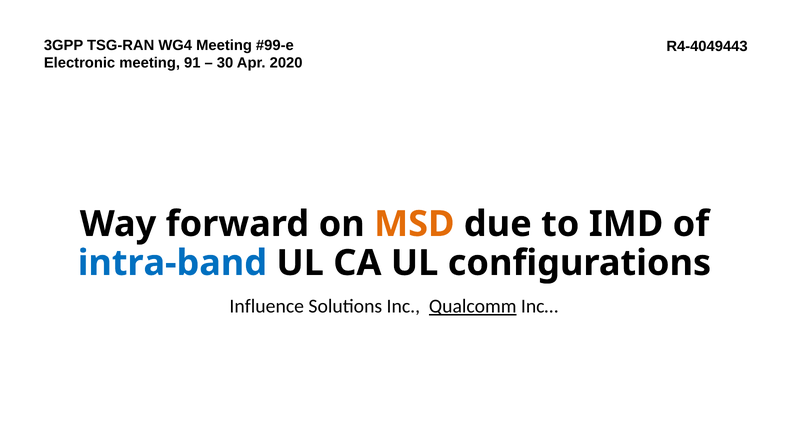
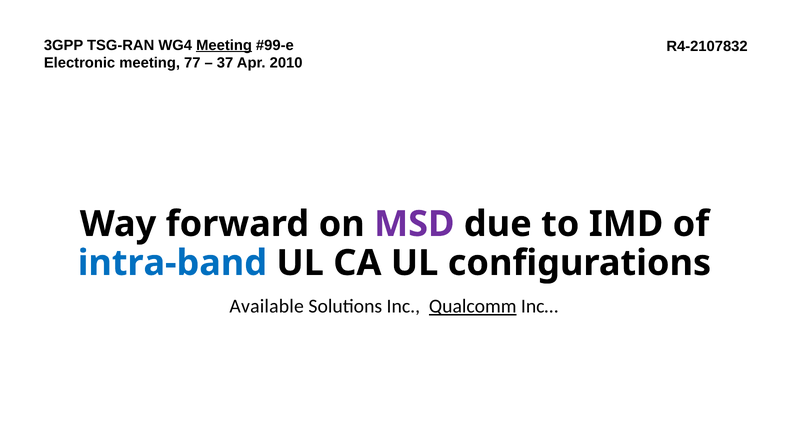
Meeting at (224, 45) underline: none -> present
R4-4049443: R4-4049443 -> R4-2107832
91: 91 -> 77
30: 30 -> 37
2020: 2020 -> 2010
MSD colour: orange -> purple
Influence: Influence -> Available
